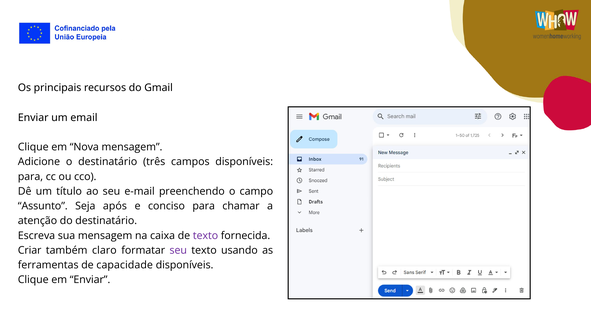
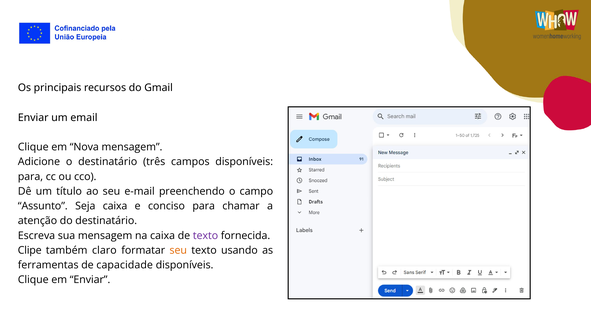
Seja após: após -> caixa
Criar: Criar -> Clipe
seu at (178, 251) colour: purple -> orange
